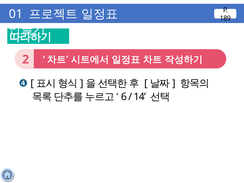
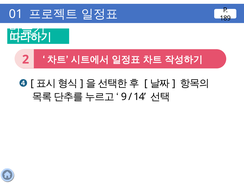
6: 6 -> 9
